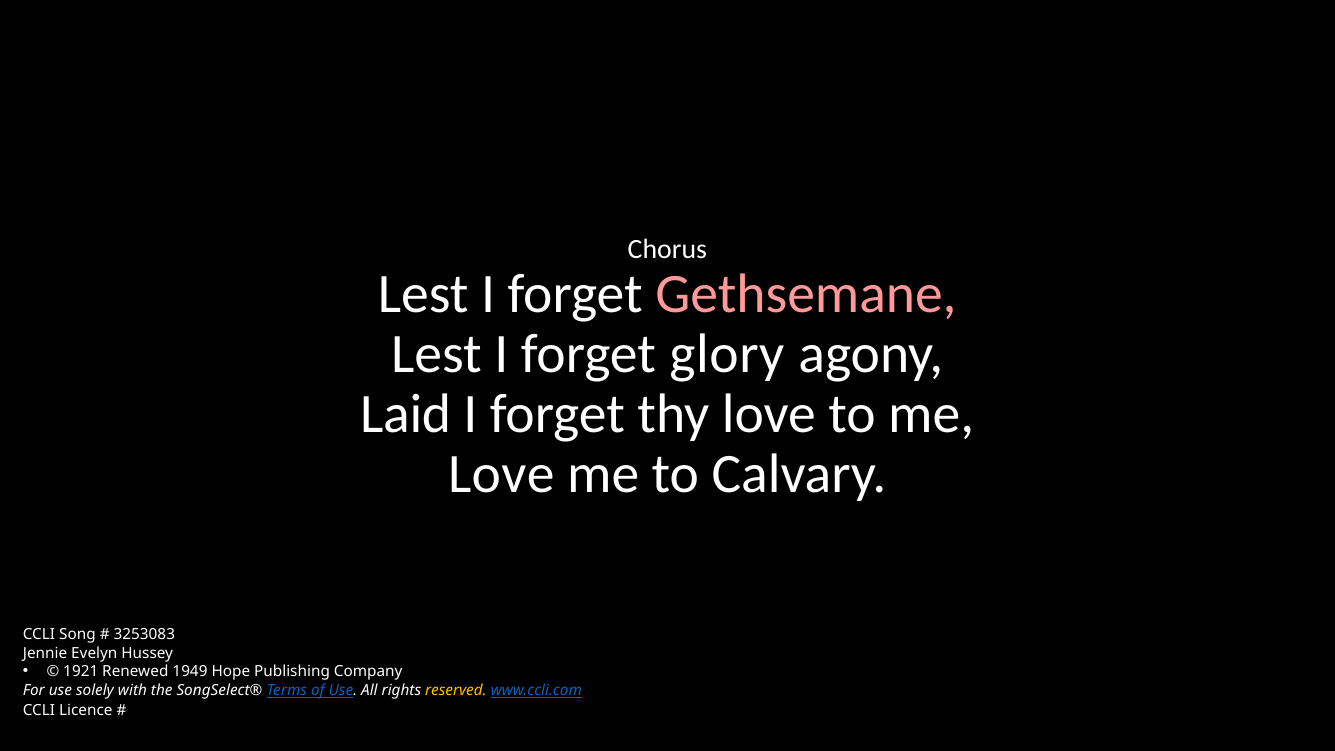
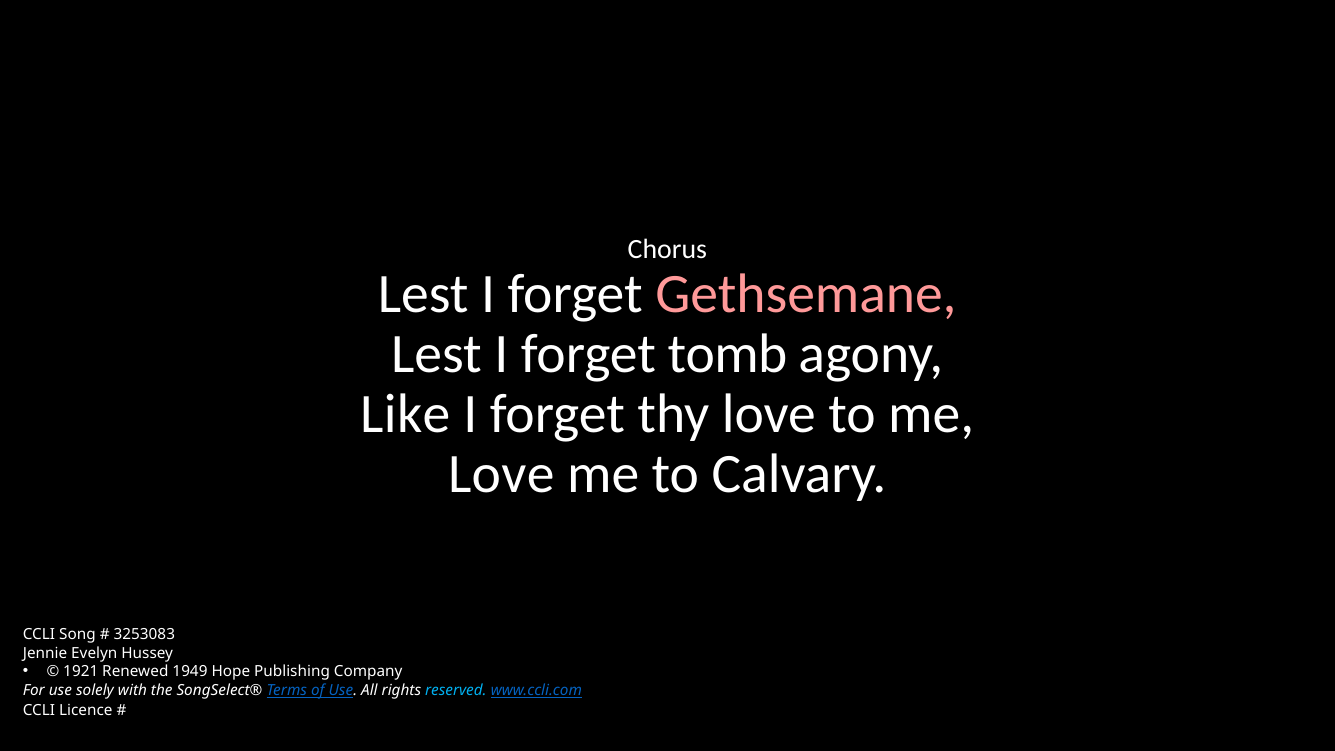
glory: glory -> tomb
Laid: Laid -> Like
reserved colour: yellow -> light blue
